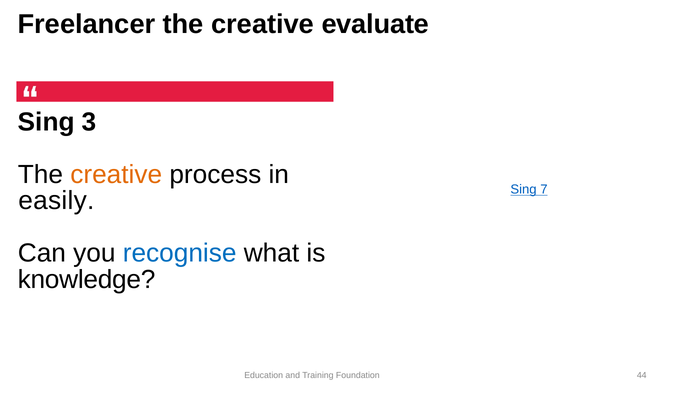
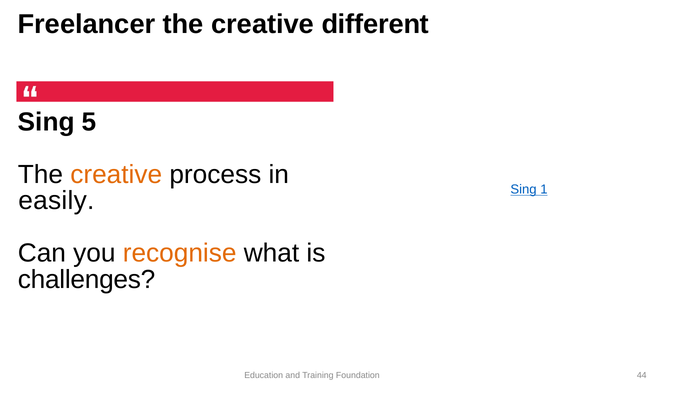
evaluate: evaluate -> different
3: 3 -> 5
7: 7 -> 1
recognise colour: blue -> orange
knowledge: knowledge -> challenges
